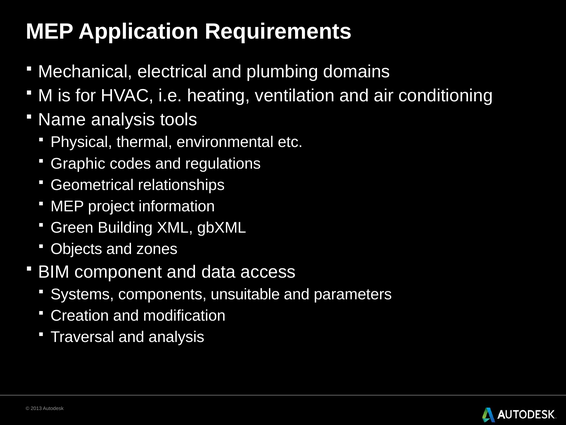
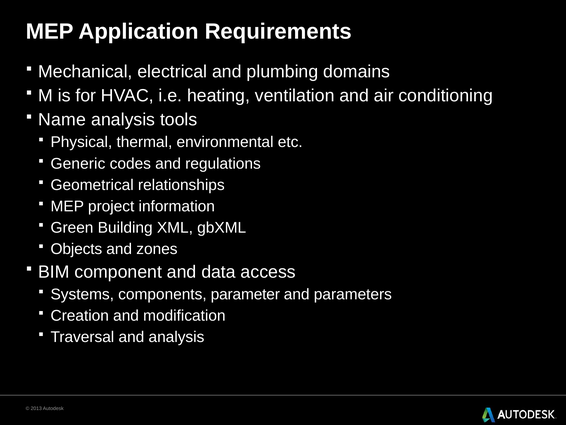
Graphic: Graphic -> Generic
unsuitable: unsuitable -> parameter
